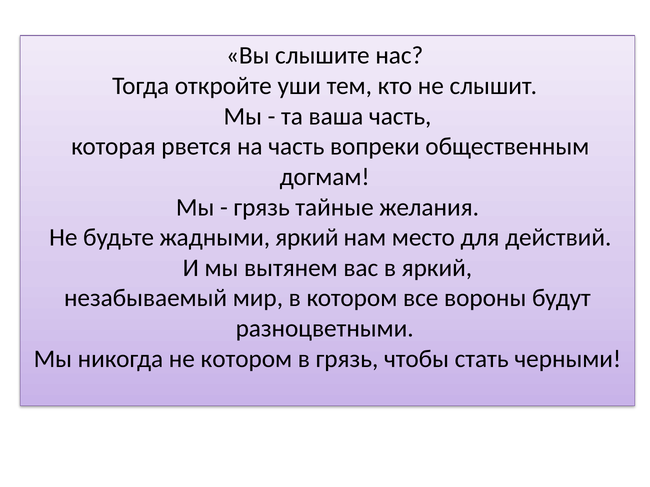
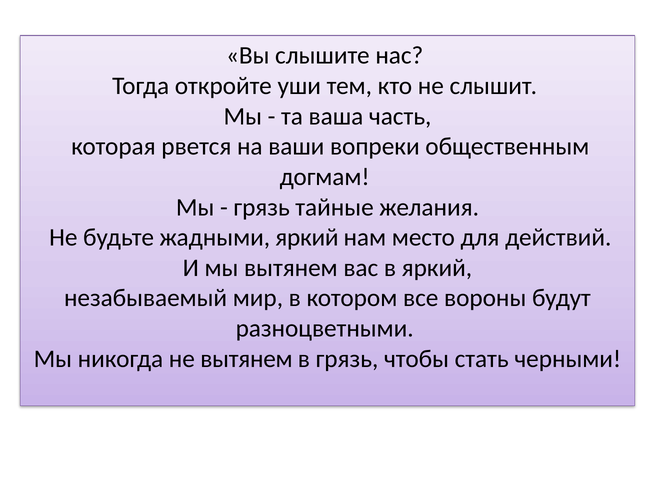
на часть: часть -> ваши
не котором: котором -> вытянем
